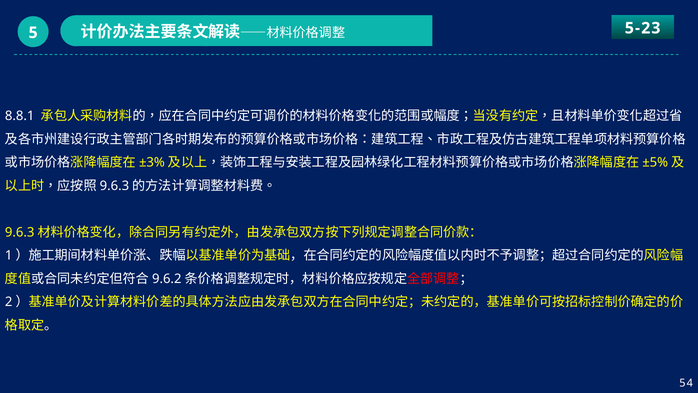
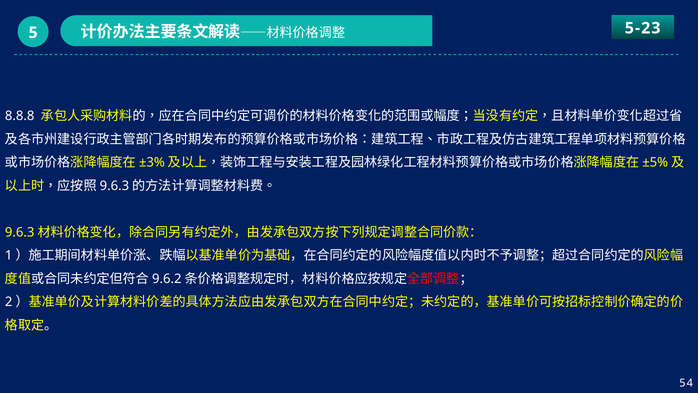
8.8.1: 8.8.1 -> 8.8.8
